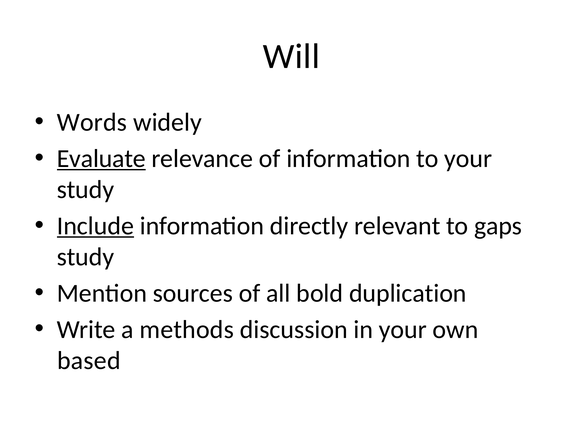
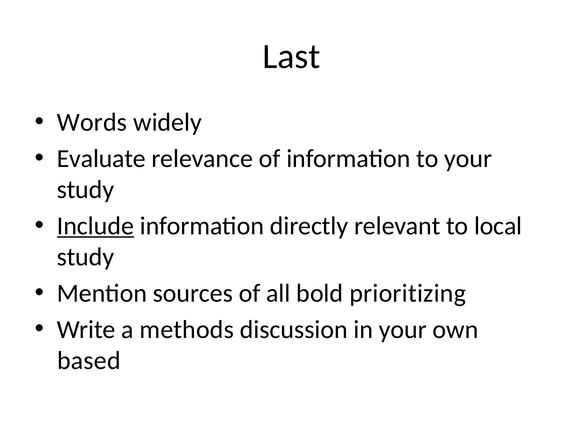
Will: Will -> Last
Evaluate underline: present -> none
gaps: gaps -> local
duplication: duplication -> prioritizing
